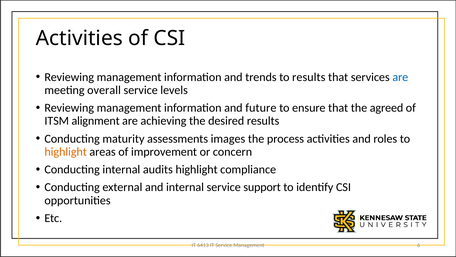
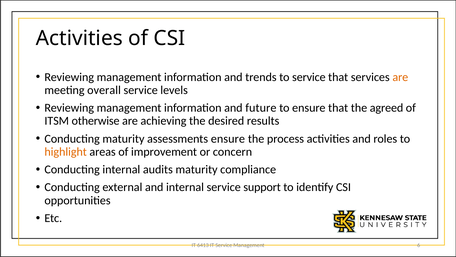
to results: results -> service
are at (400, 77) colour: blue -> orange
alignment: alignment -> otherwise
assessments images: images -> ensure
audits highlight: highlight -> maturity
